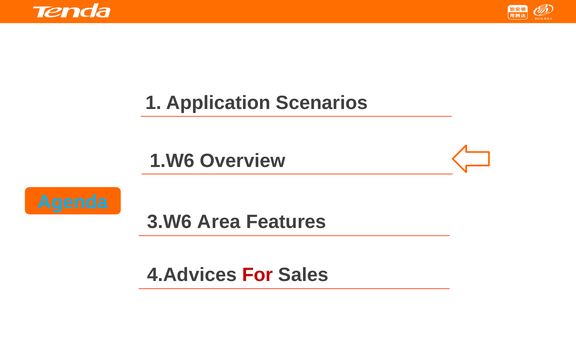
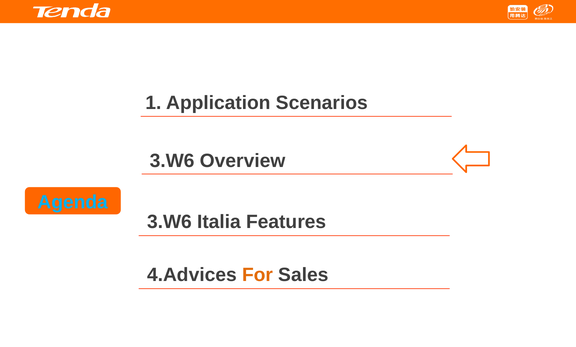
1.W6 at (172, 161): 1.W6 -> 3.W6
Area: Area -> Italia
For colour: red -> orange
